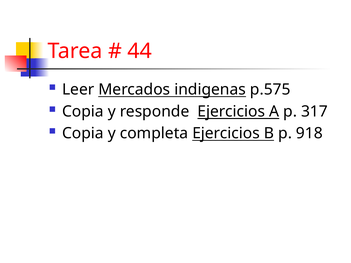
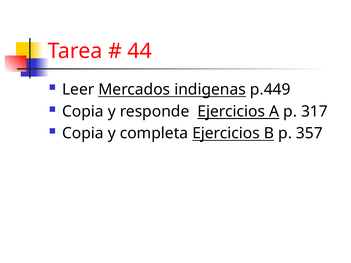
p.575: p.575 -> p.449
918: 918 -> 357
